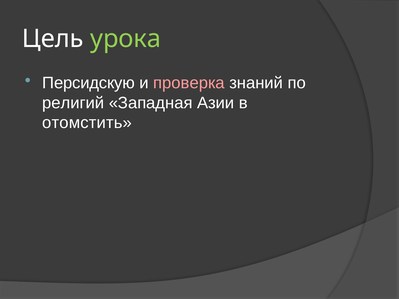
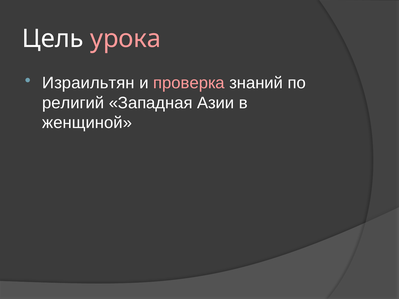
урока colour: light green -> pink
Персидскую: Персидскую -> Израильтян
отомстить: отомстить -> женщиной
